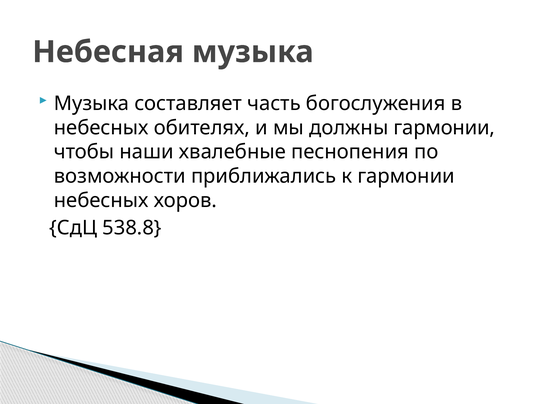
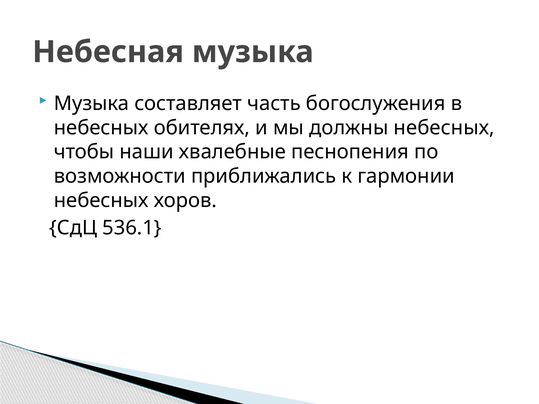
должны гармонии: гармонии -> небесных
538.8: 538.8 -> 536.1
